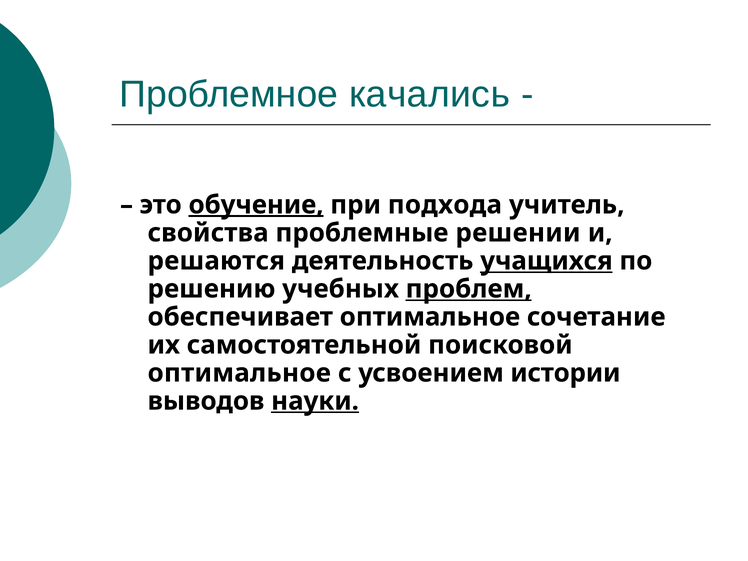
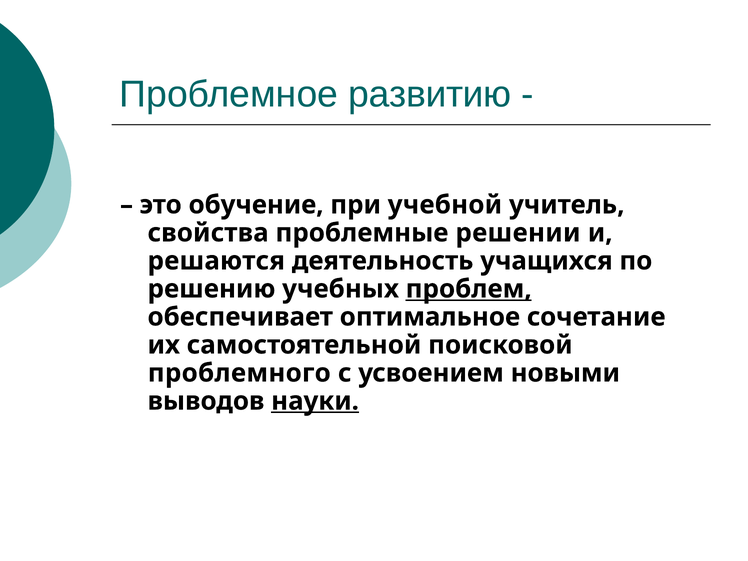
качались: качались -> развитию
обучение underline: present -> none
подхода: подхода -> учебной
учащихся underline: present -> none
оптимальное at (239, 373): оптимальное -> проблемного
истории: истории -> новыми
